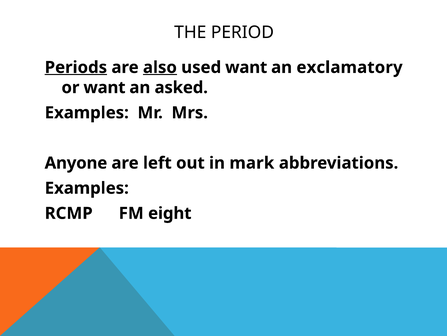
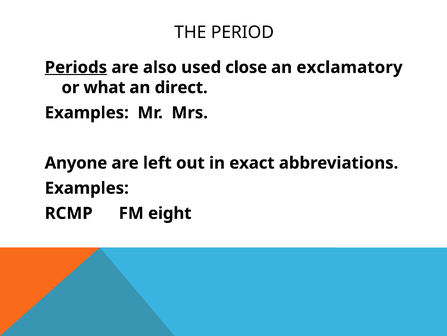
also underline: present -> none
used want: want -> close
or want: want -> what
asked: asked -> direct
mark: mark -> exact
